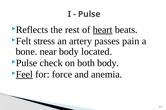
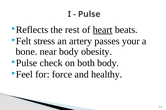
pain: pain -> your
located: located -> obesity
Feel underline: present -> none
anemia: anemia -> healthy
